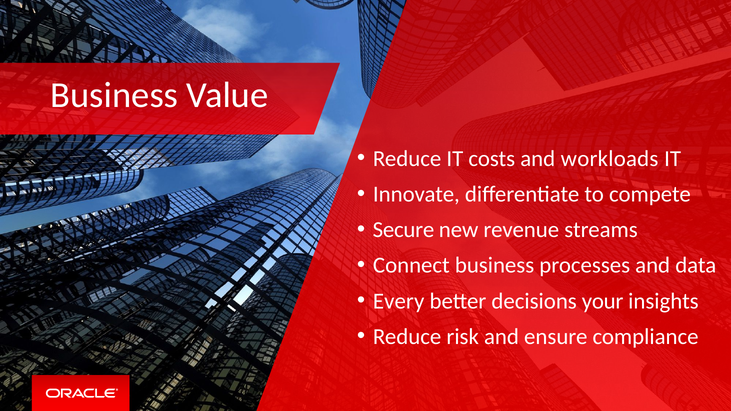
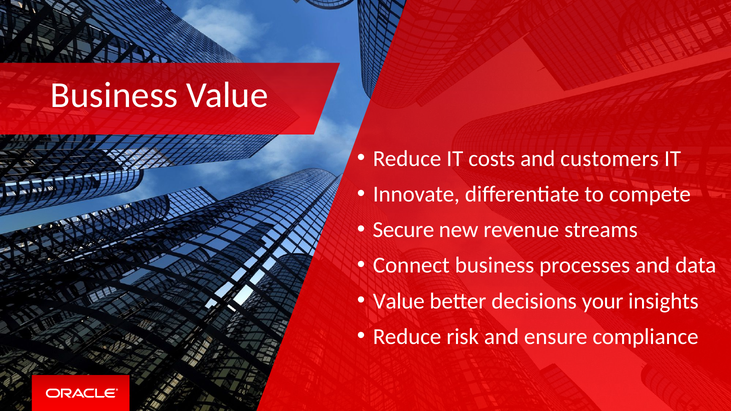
workloads: workloads -> customers
Every at (399, 301): Every -> Value
